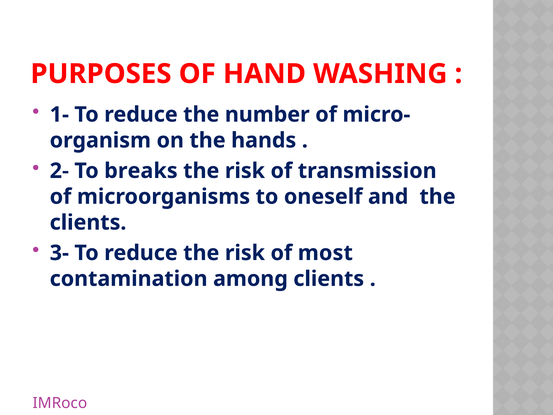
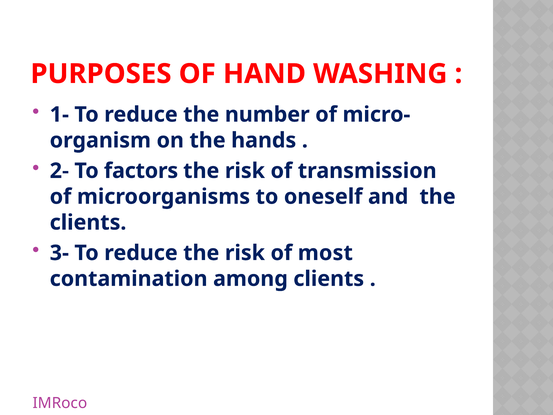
breaks: breaks -> factors
